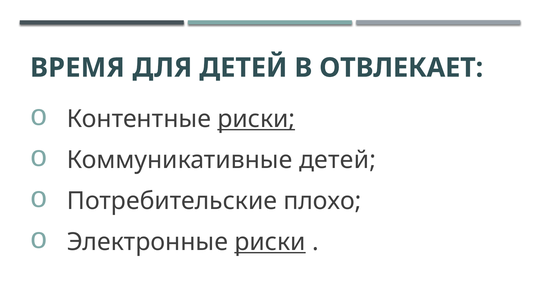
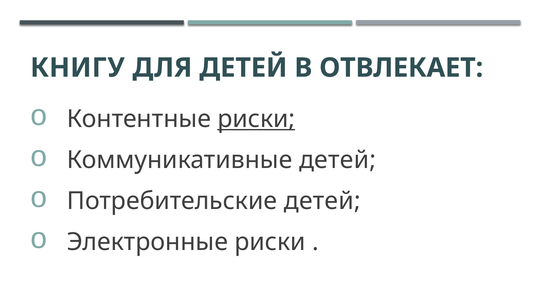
ВРЕМЯ: ВРЕМЯ -> КНИГУ
Потребительские плохо: плохо -> детей
риски at (270, 242) underline: present -> none
